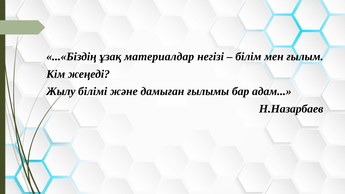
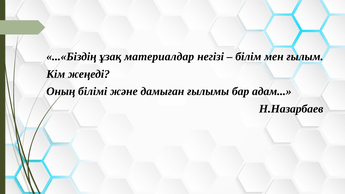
Жылу: Жылу -> Оның
